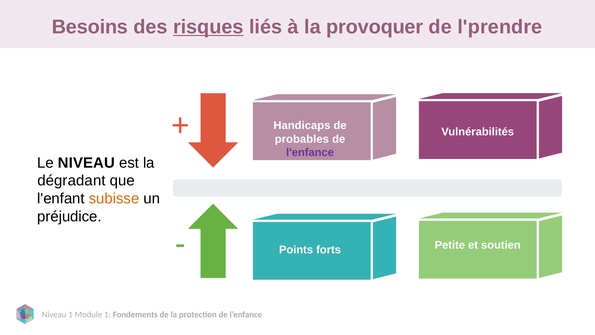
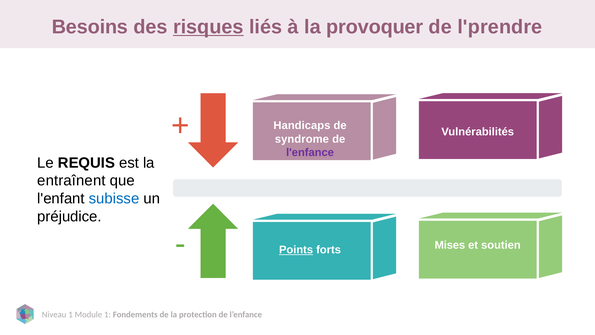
probables: probables -> syndrome
Le NIVEAU: NIVEAU -> REQUIS
dégradant: dégradant -> entraînent
subisse colour: orange -> blue
Points underline: none -> present
Petite: Petite -> Mises
